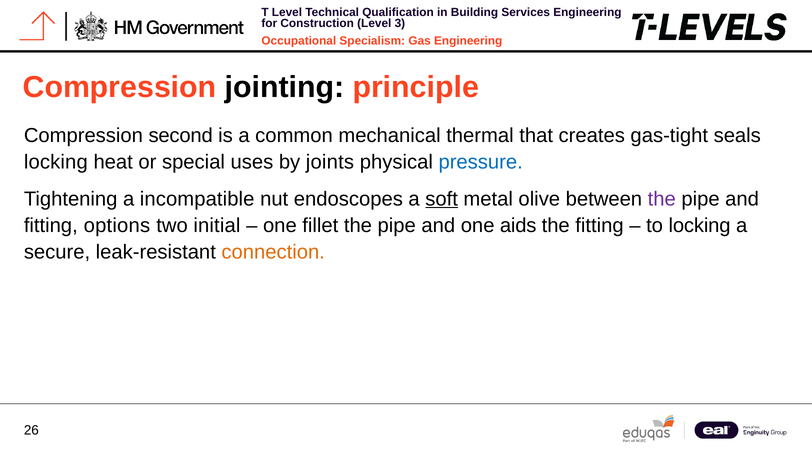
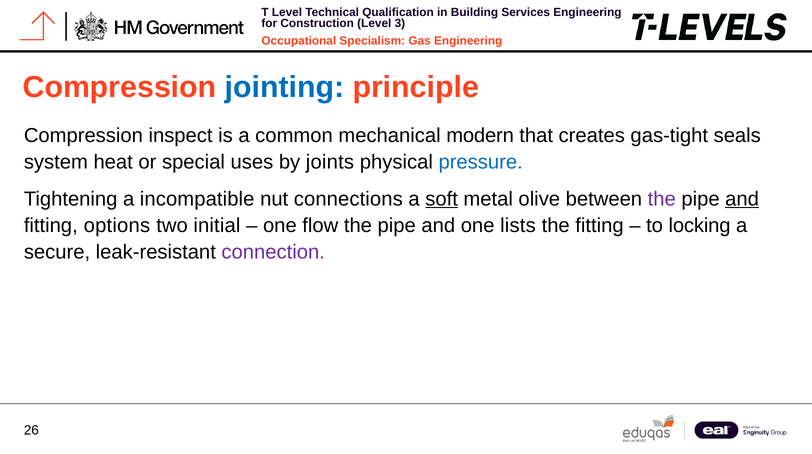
jointing colour: black -> blue
second: second -> inspect
thermal: thermal -> modern
locking at (56, 162): locking -> system
endoscopes: endoscopes -> connections
and at (742, 199) underline: none -> present
fillet: fillet -> flow
aids: aids -> lists
connection colour: orange -> purple
